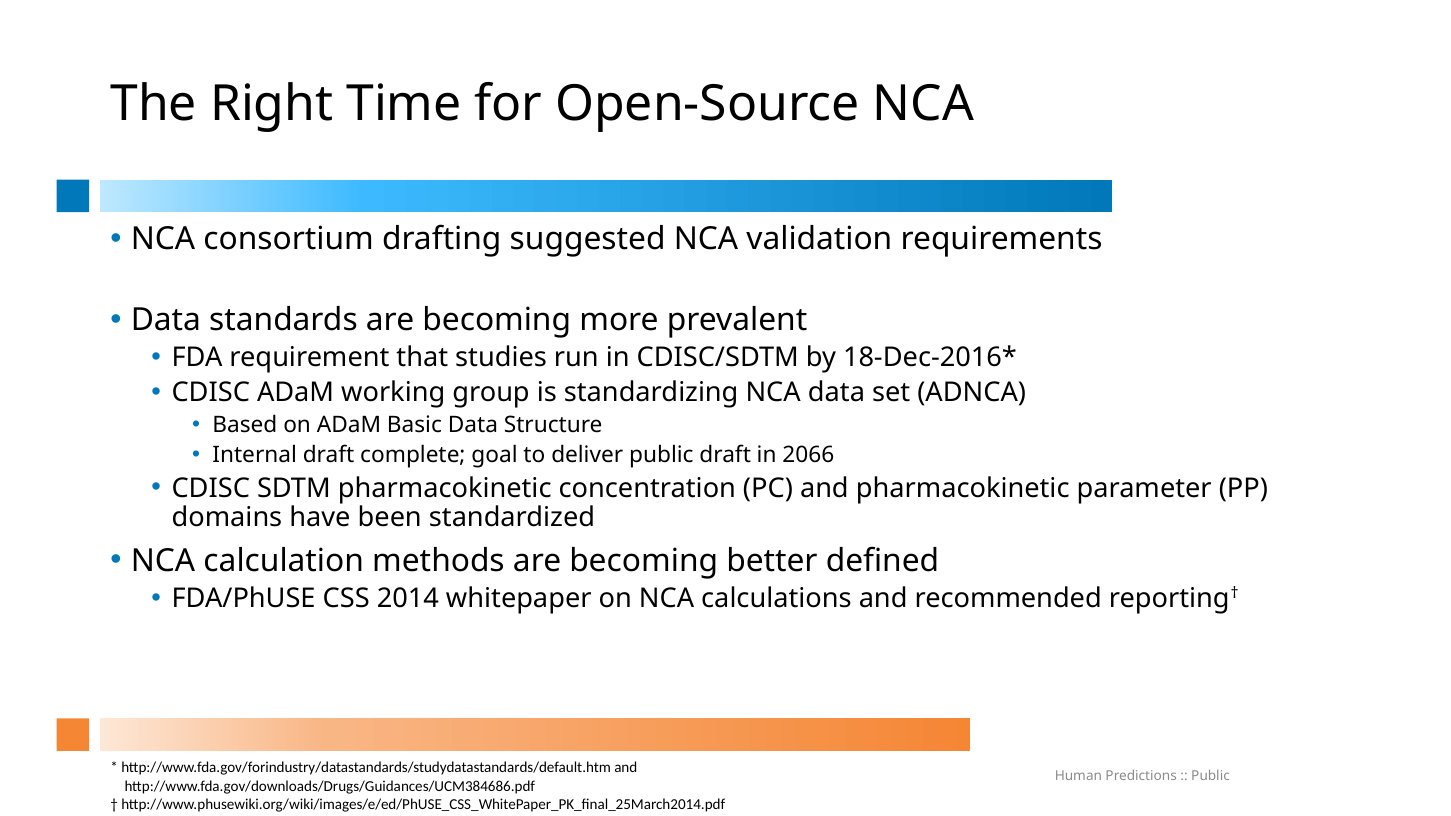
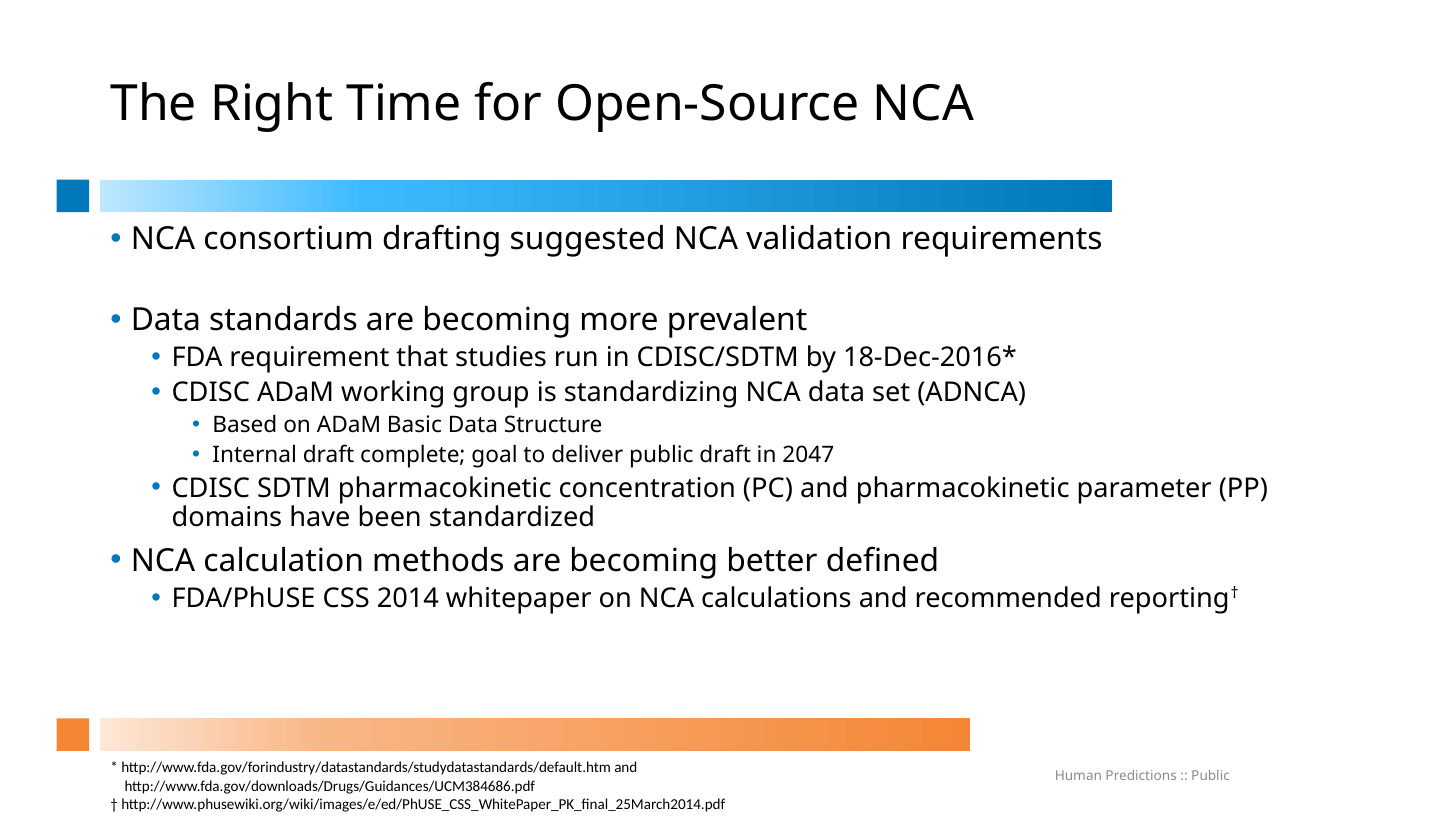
2066: 2066 -> 2047
